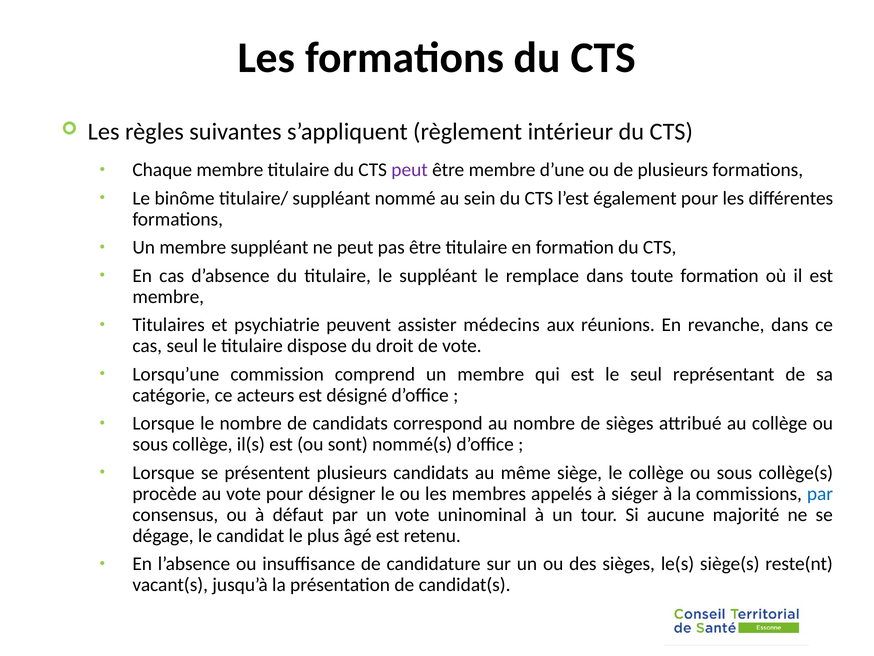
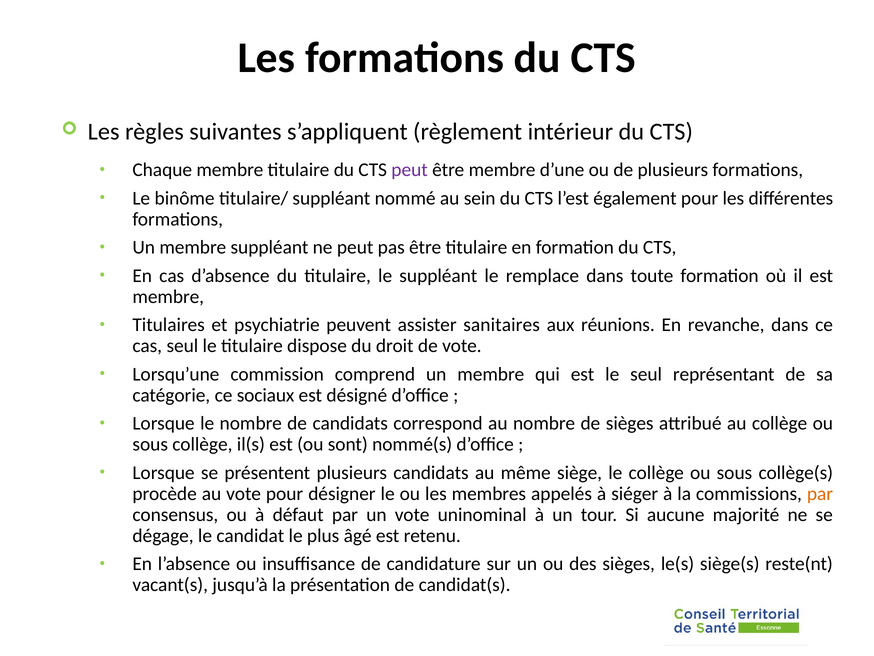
médecins: médecins -> sanitaires
acteurs: acteurs -> sociaux
par at (820, 493) colour: blue -> orange
